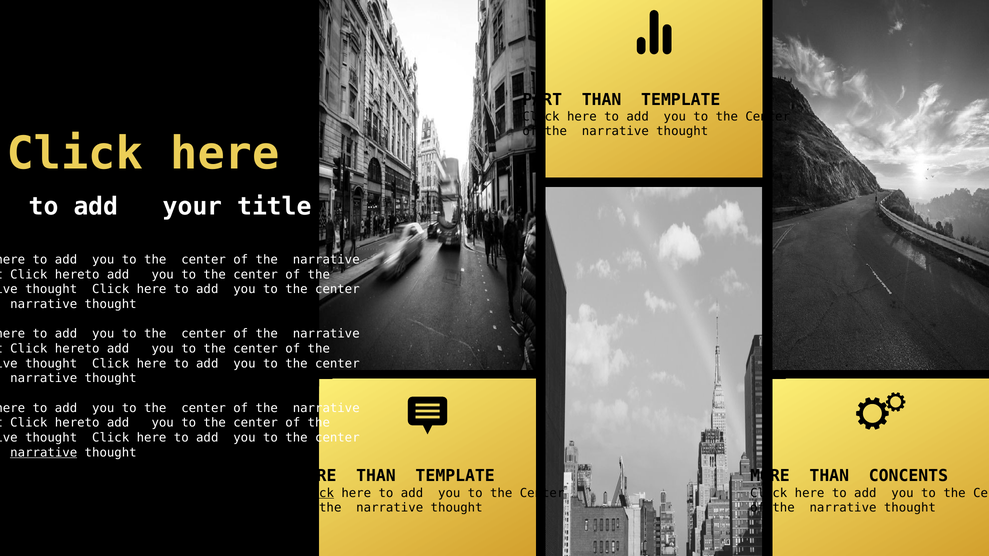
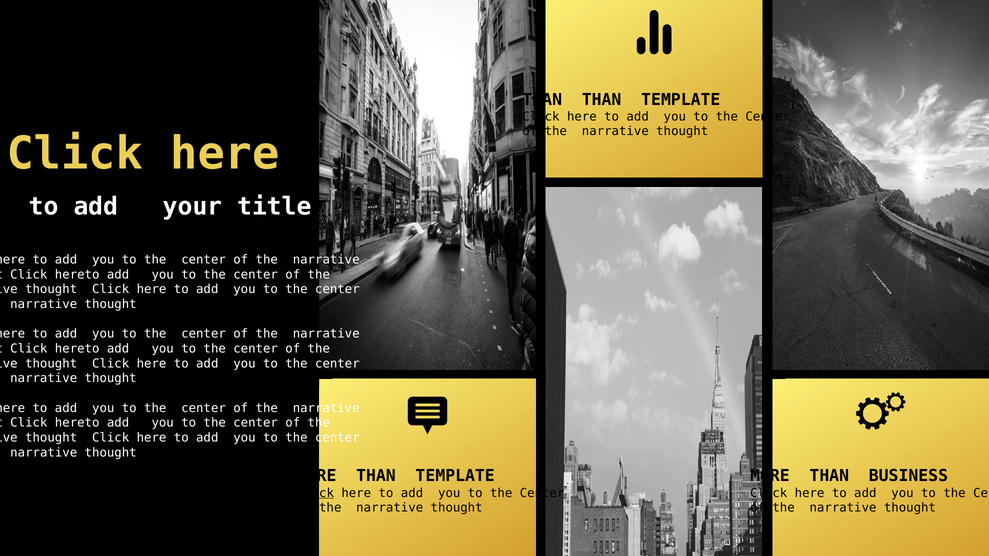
PART at (542, 100): PART -> THAN
narrative at (44, 453) underline: present -> none
CONCENTS: CONCENTS -> BUSINESS
